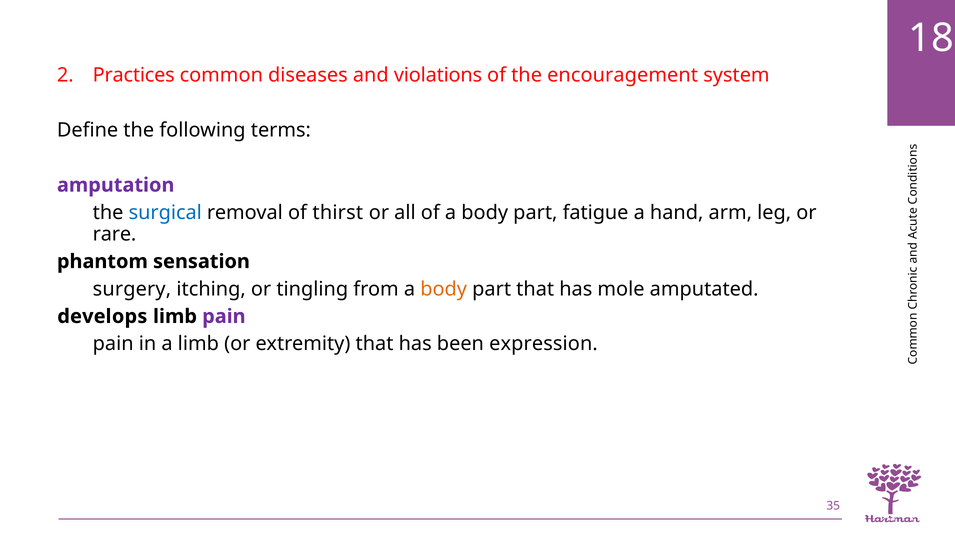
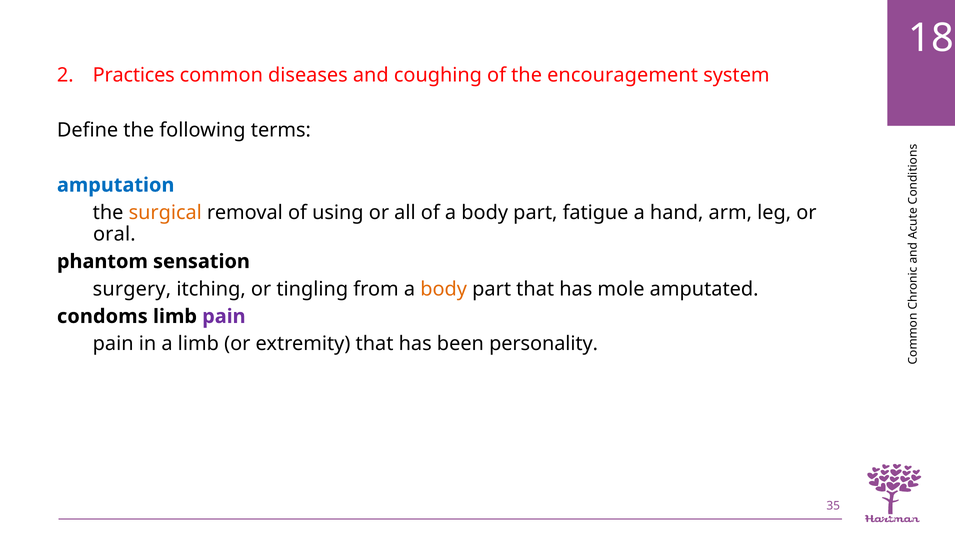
violations: violations -> coughing
amputation colour: purple -> blue
surgical colour: blue -> orange
thirst: thirst -> using
rare: rare -> oral
develops: develops -> condoms
expression: expression -> personality
